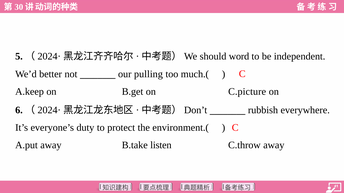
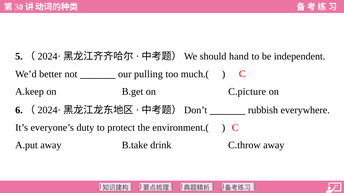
word: word -> hand
listen: listen -> drink
